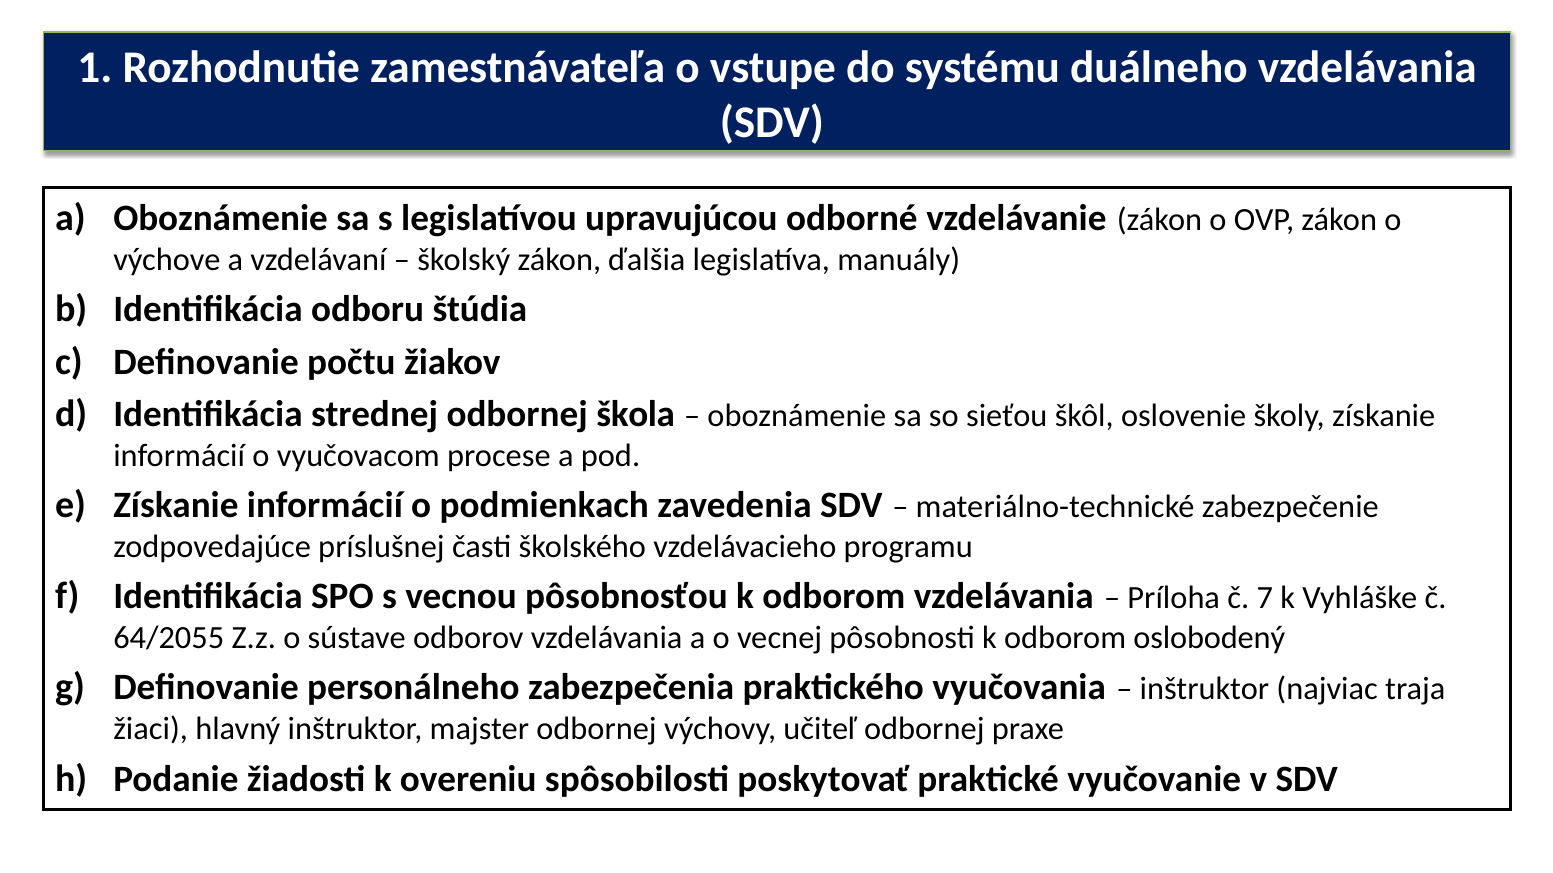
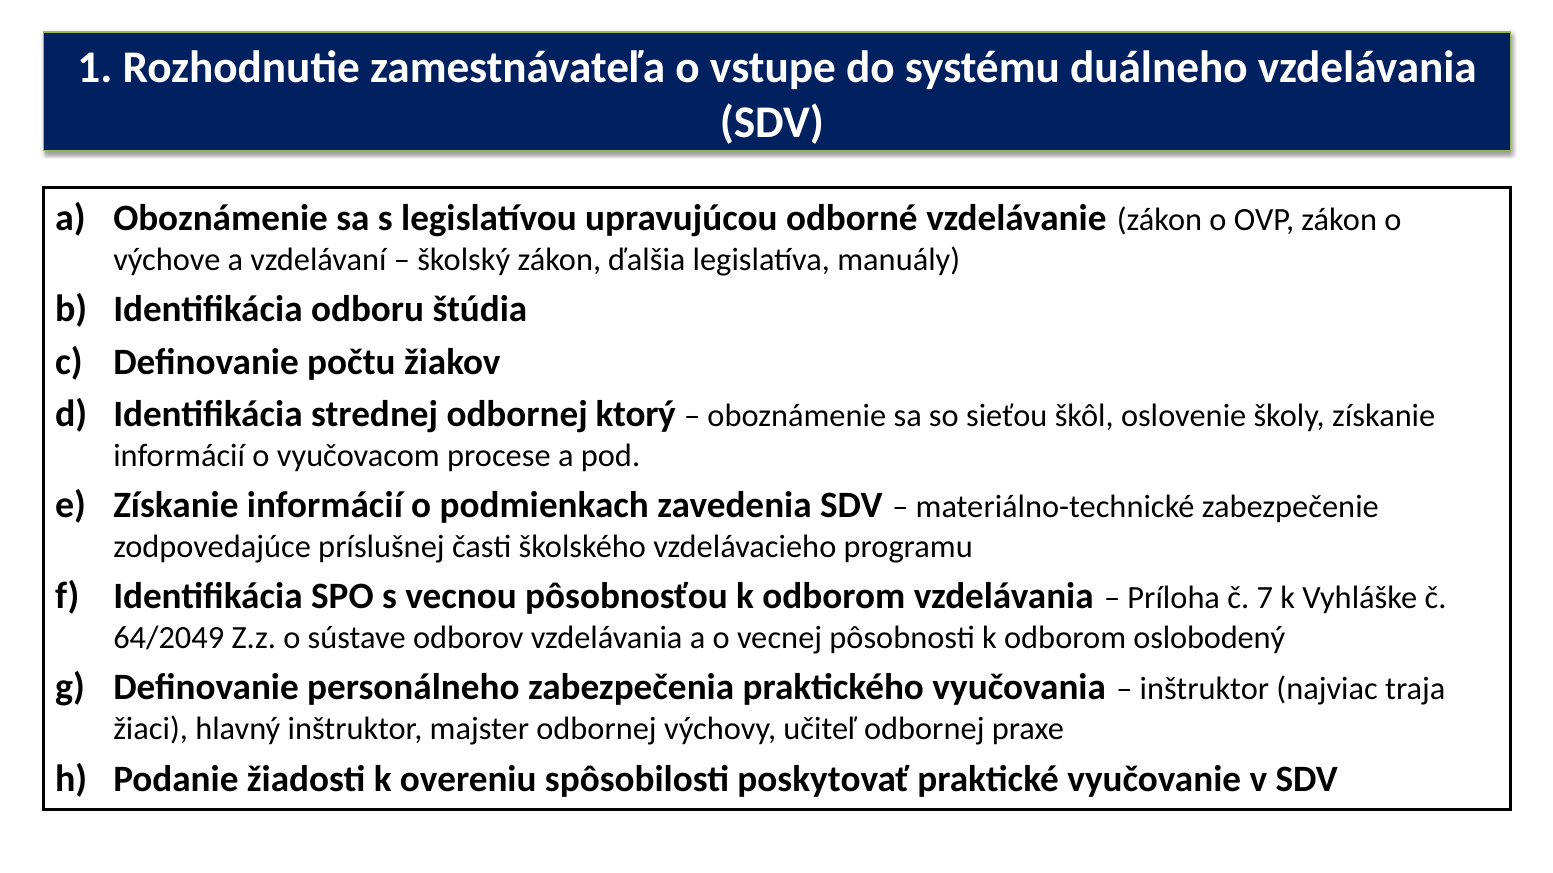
škola: škola -> ktorý
64/2055: 64/2055 -> 64/2049
